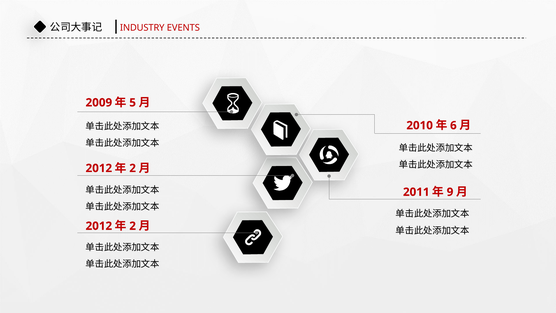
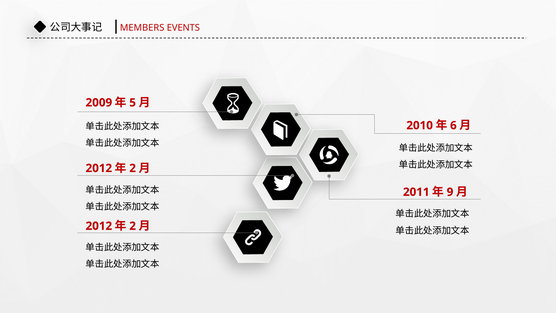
INDUSTRY: INDUSTRY -> MEMBERS
